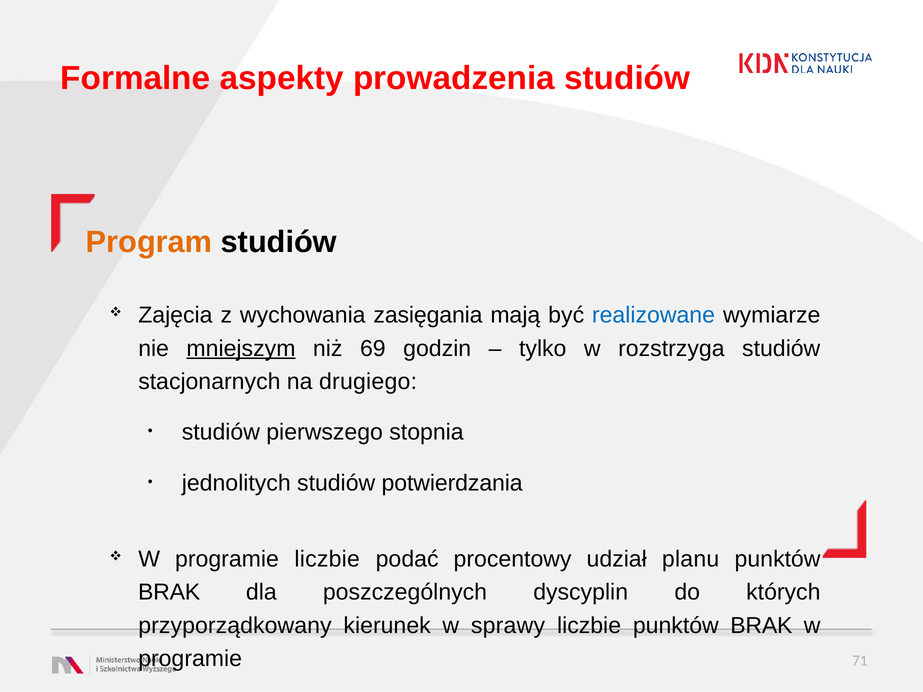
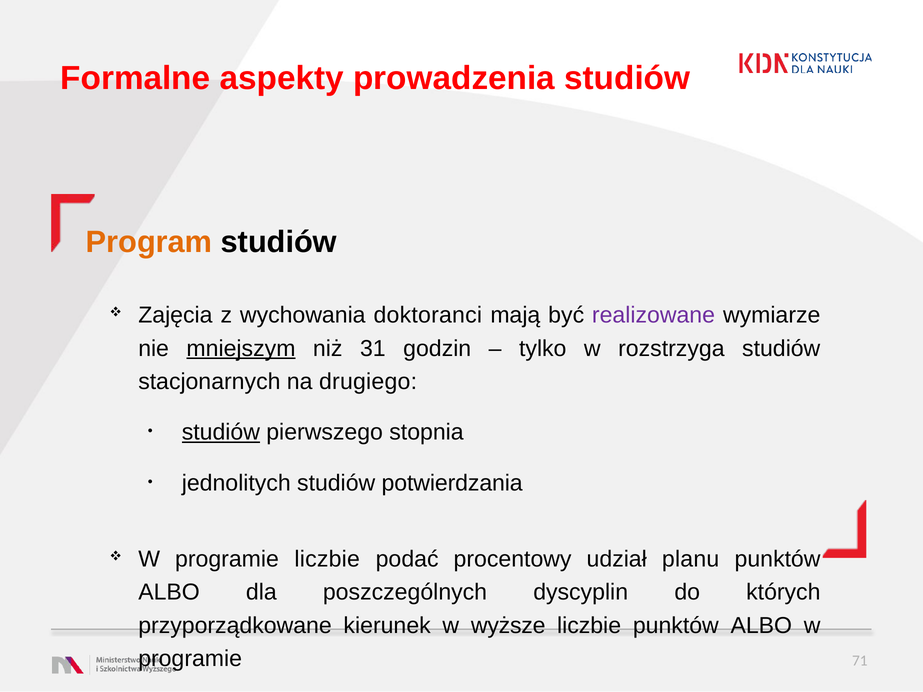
zasięgania: zasięgania -> doktoranci
realizowane colour: blue -> purple
69: 69 -> 31
studiów at (221, 433) underline: none -> present
BRAK at (169, 592): BRAK -> ALBO
przyporządkowany: przyporządkowany -> przyporządkowane
sprawy: sprawy -> wyższe
liczbie punktów BRAK: BRAK -> ALBO
